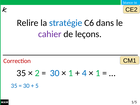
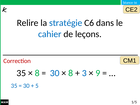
cahier colour: purple -> blue
2 at (37, 73): 2 -> 8
1 at (71, 73): 1 -> 8
4: 4 -> 3
1 at (98, 73): 1 -> 9
